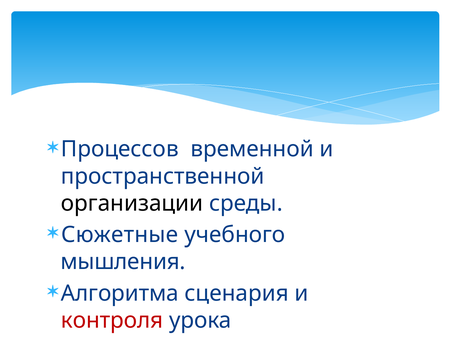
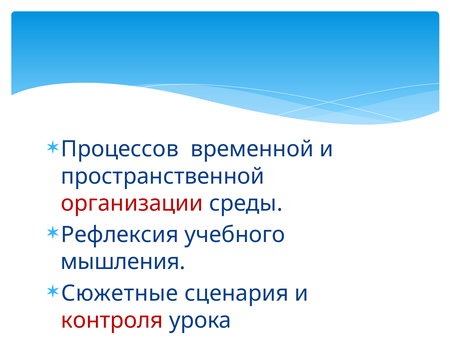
организации colour: black -> red
Сюжетные: Сюжетные -> Рефлексия
Алгоритма: Алгоритма -> Сюжетные
